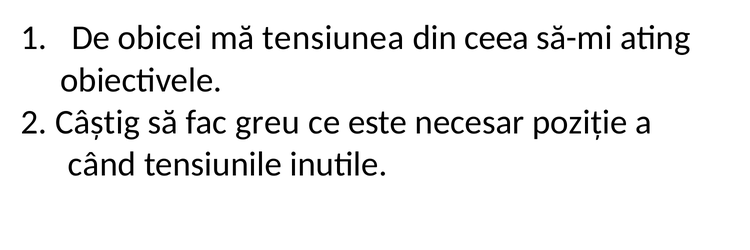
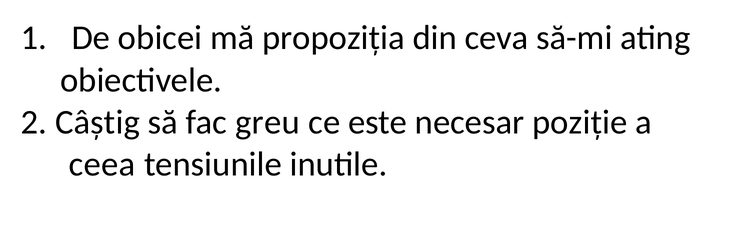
tensiunea: tensiunea -> propoziția
ceea: ceea -> ceva
când: când -> ceea
